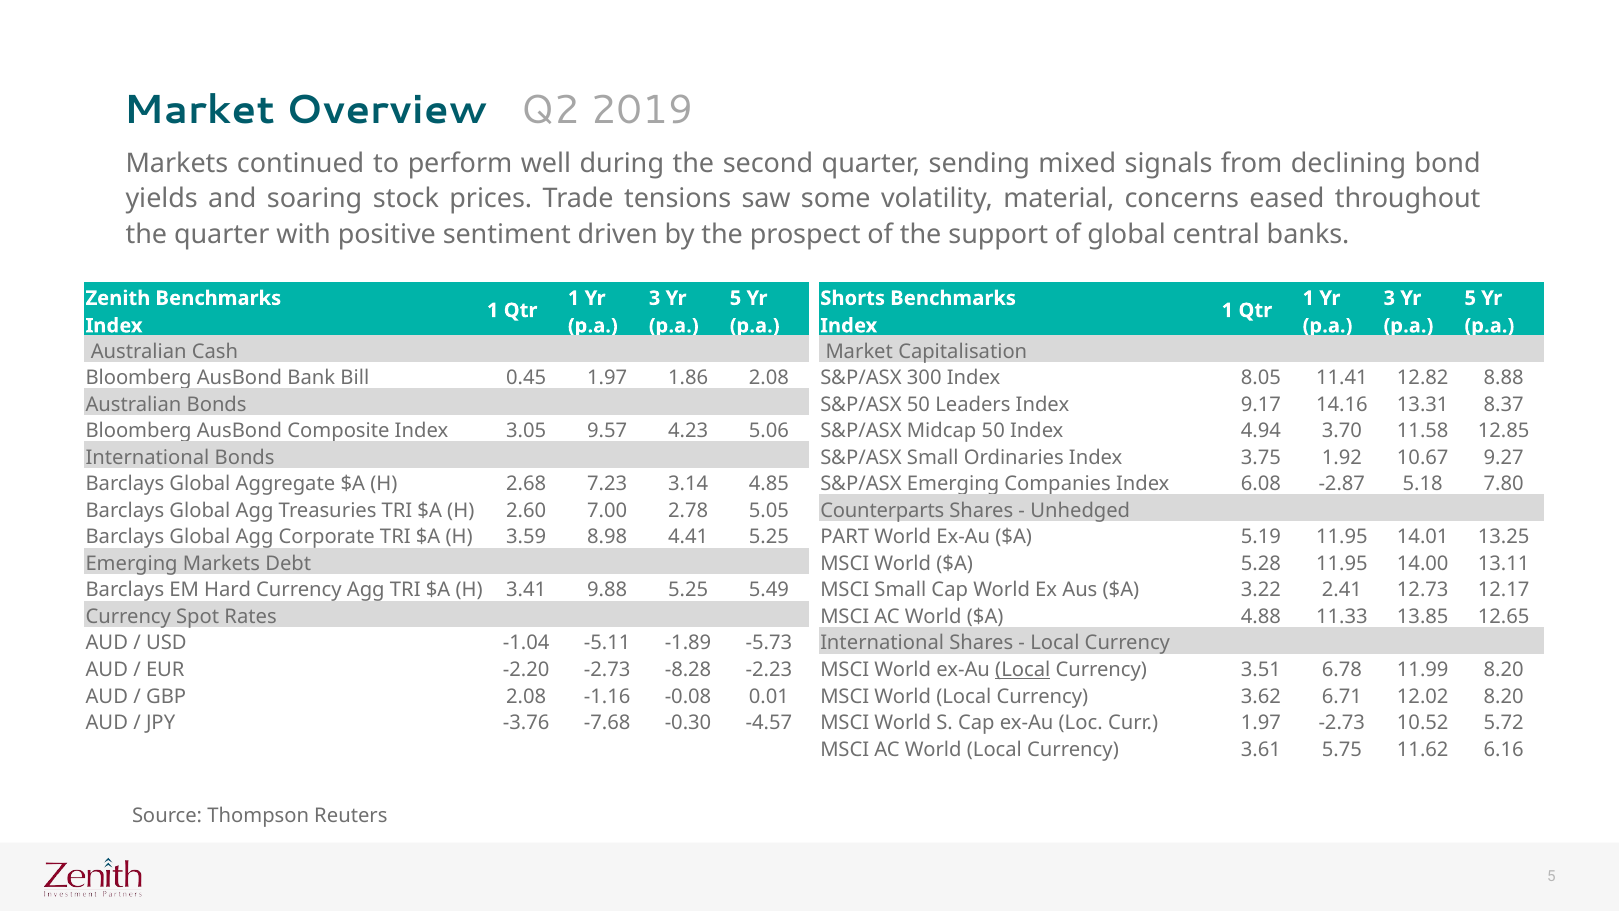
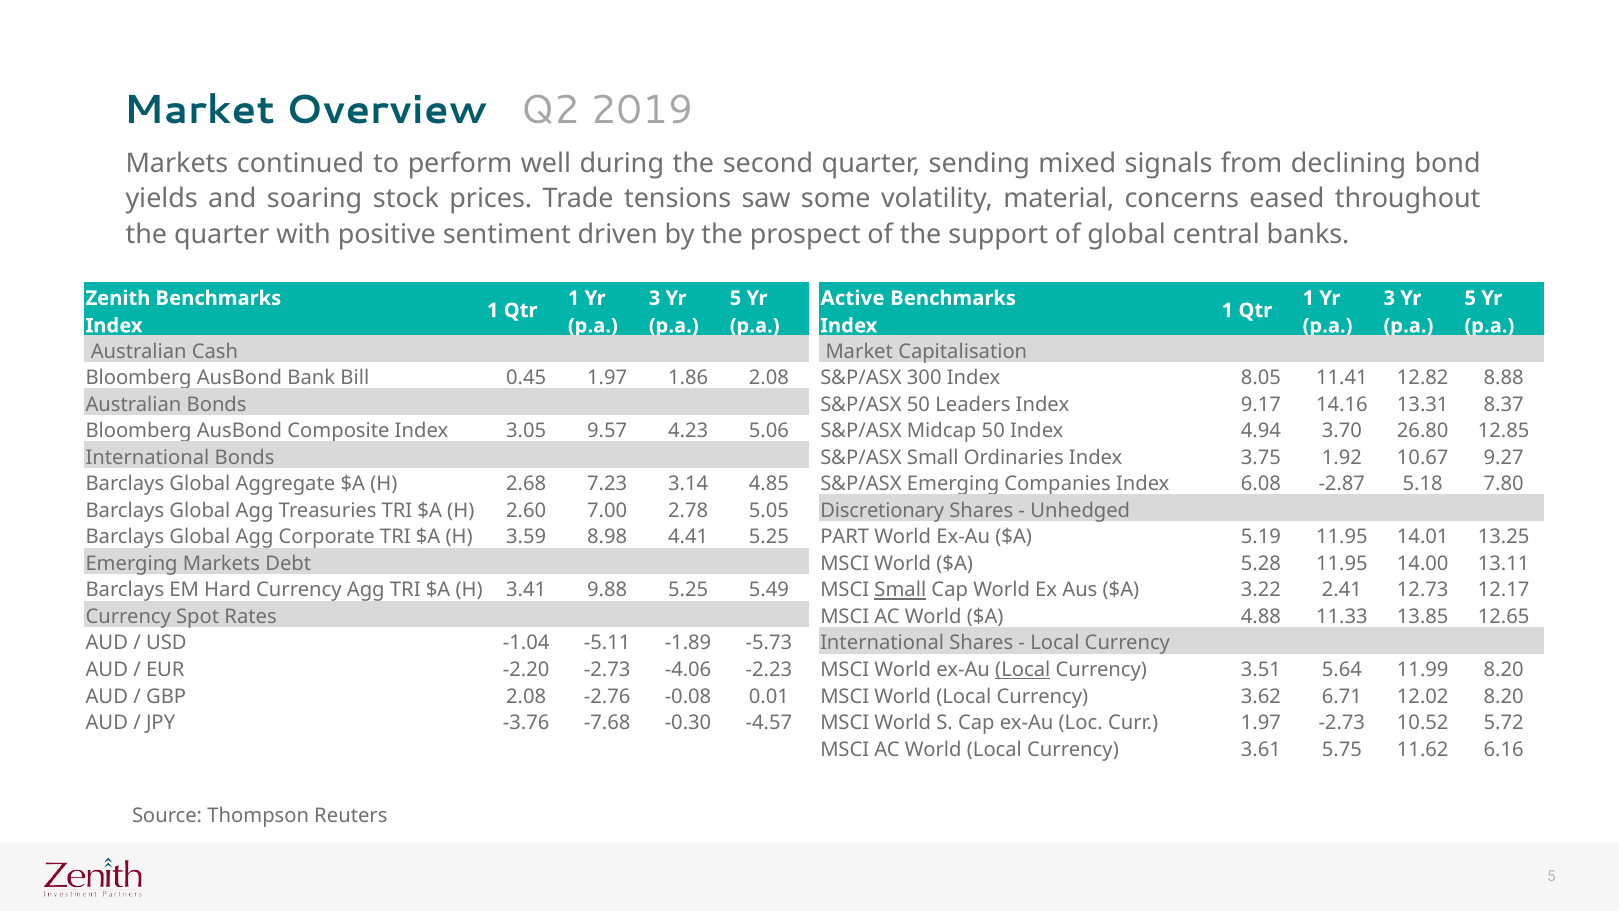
Shorts: Shorts -> Active
11.58: 11.58 -> 26.80
Counterparts: Counterparts -> Discretionary
Small at (900, 590) underline: none -> present
-8.28: -8.28 -> -4.06
6.78: 6.78 -> 5.64
-1.16: -1.16 -> -2.76
